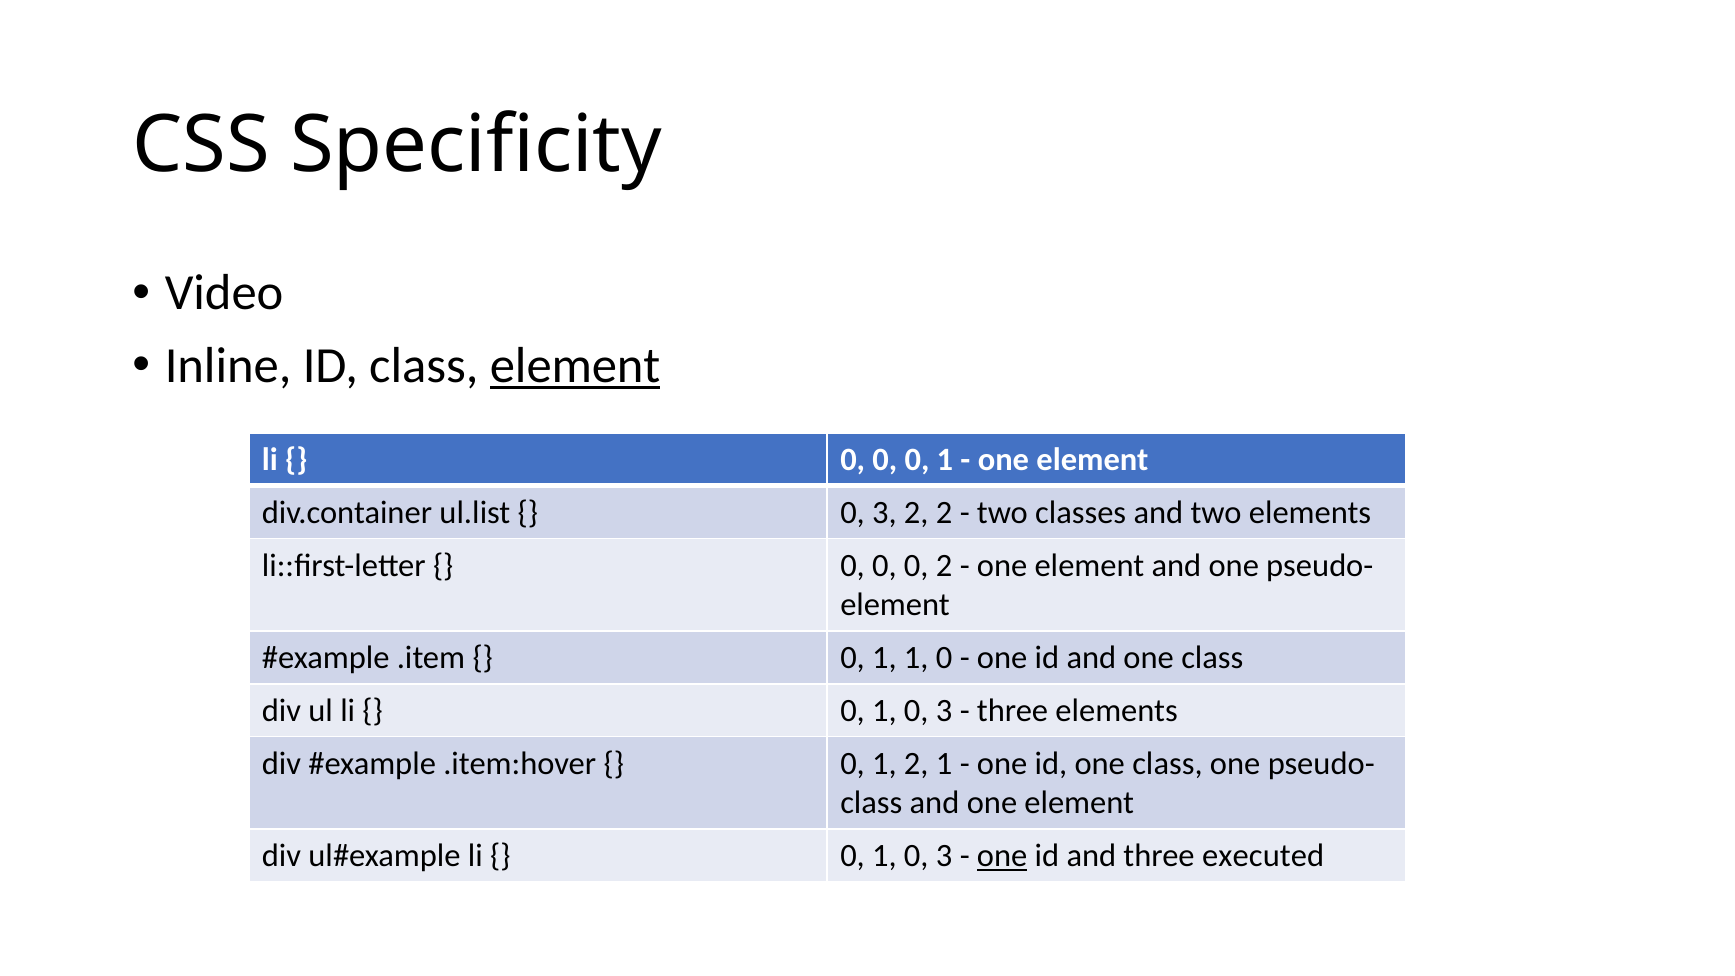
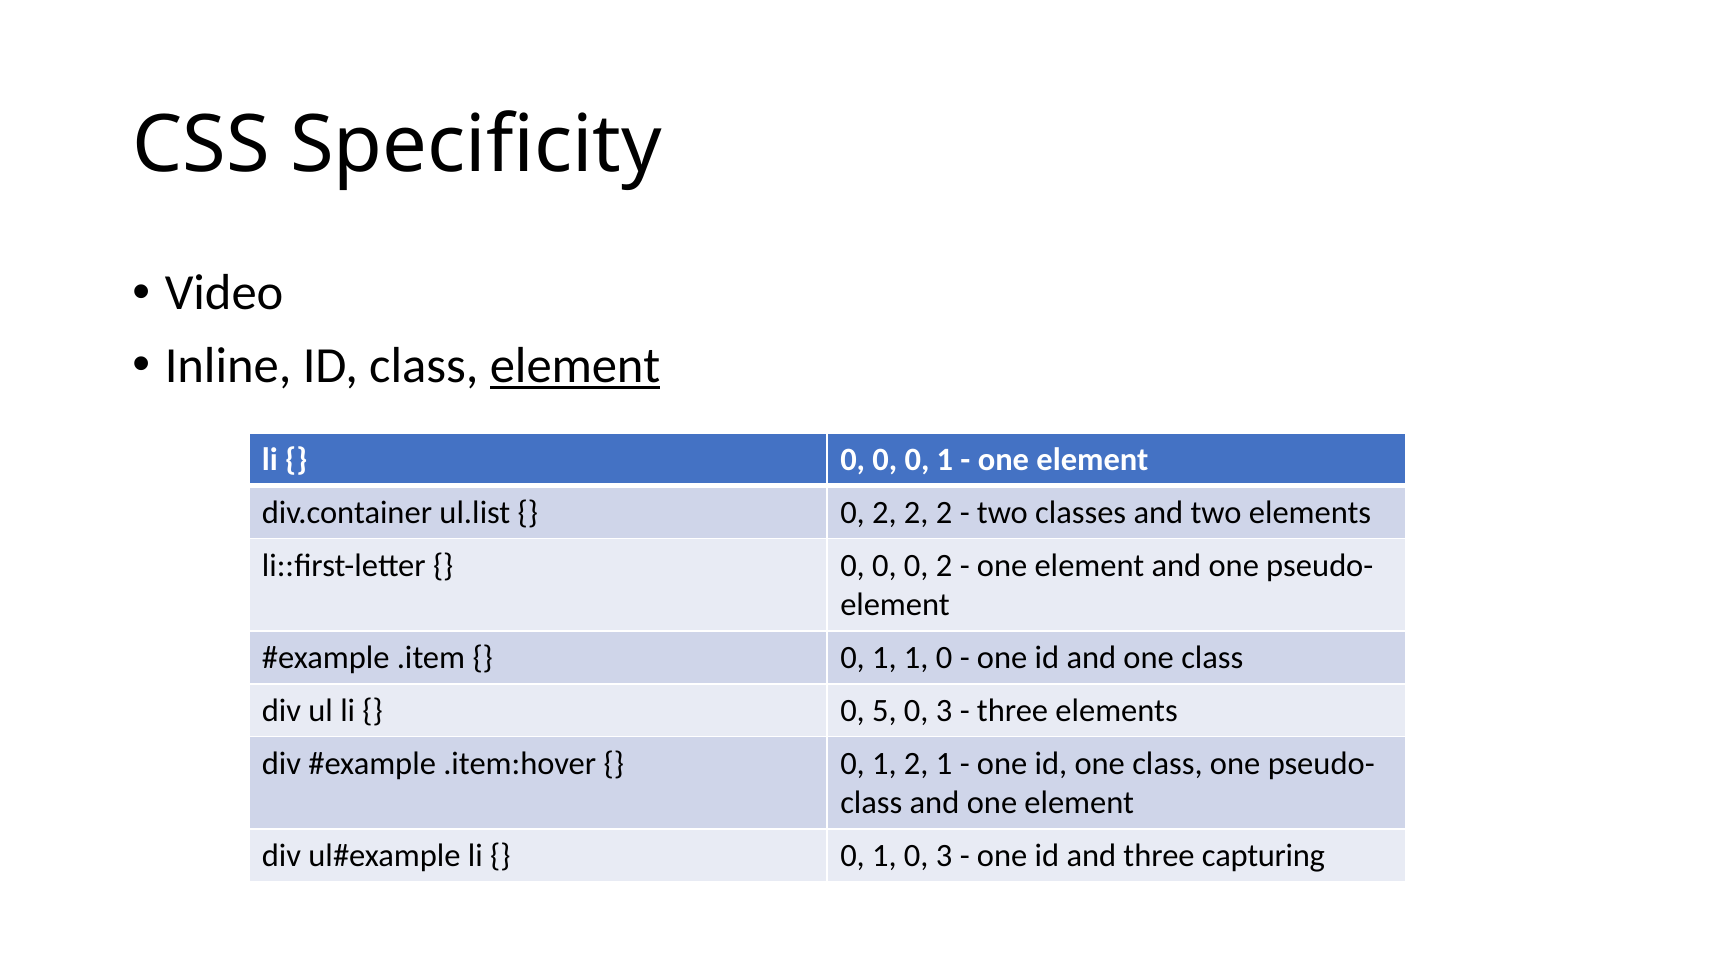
3 at (884, 513): 3 -> 2
1 at (884, 711): 1 -> 5
one at (1002, 856) underline: present -> none
executed: executed -> capturing
